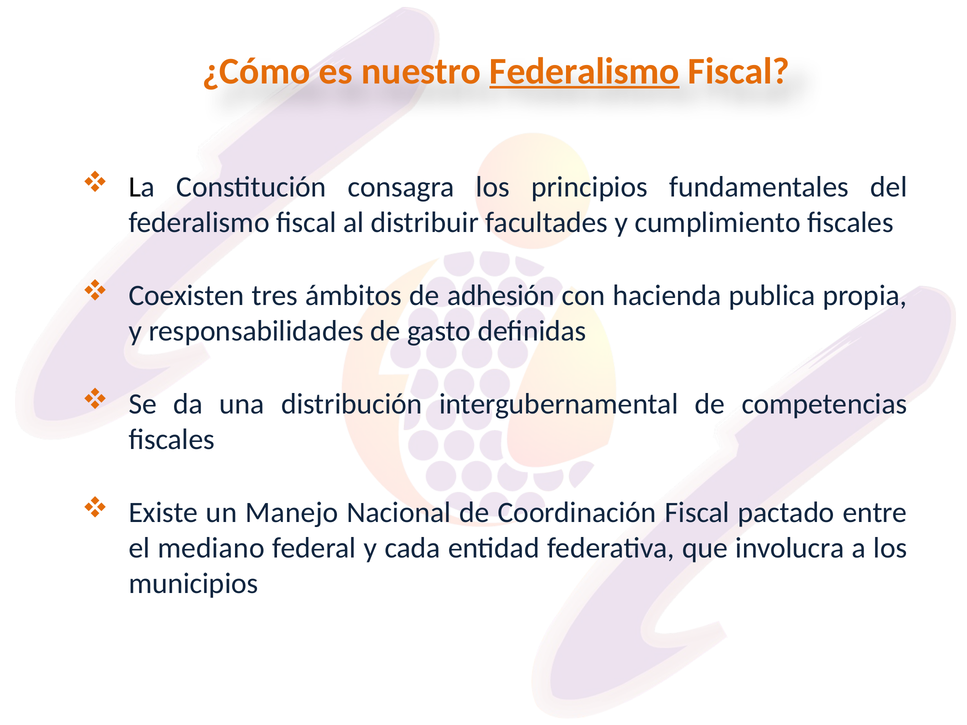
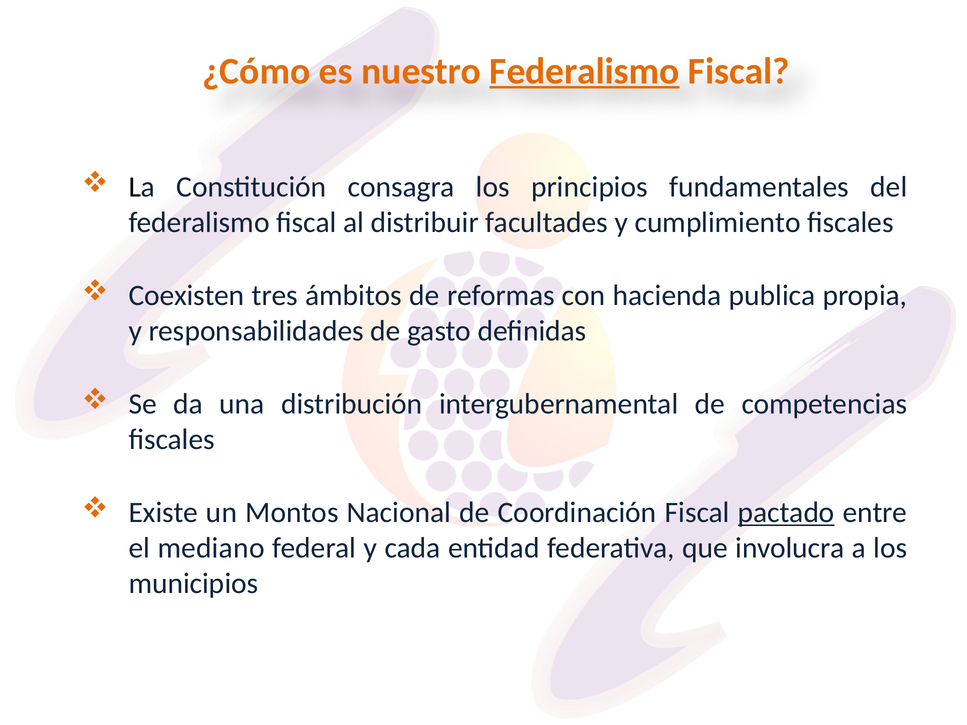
adhesión: adhesión -> reformas
Manejo: Manejo -> Montos
pactado underline: none -> present
